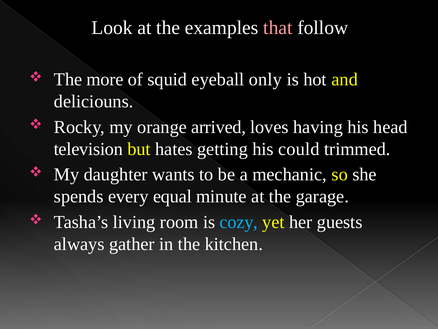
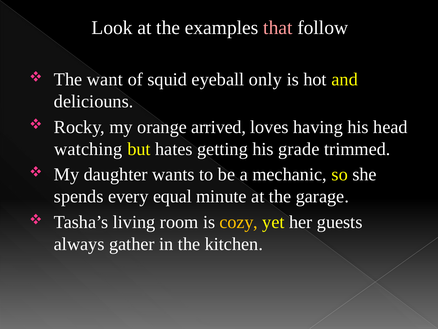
more: more -> want
television: television -> watching
could: could -> grade
cozy colour: light blue -> yellow
